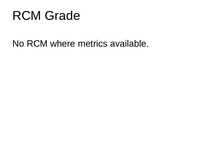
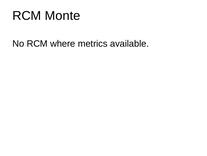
Grade: Grade -> Monte
